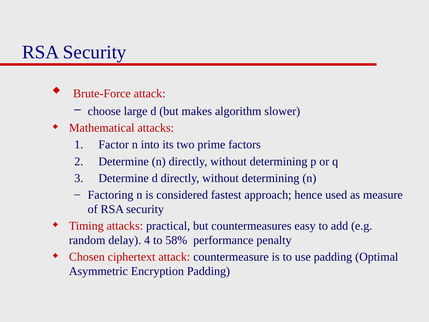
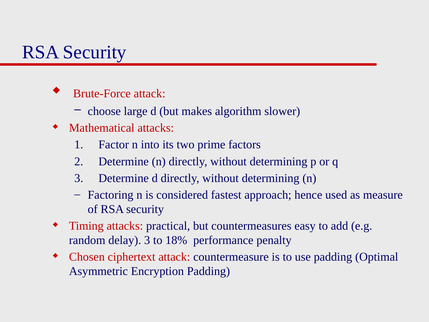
delay 4: 4 -> 3
58%: 58% -> 18%
